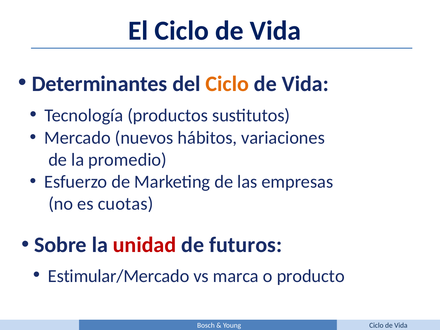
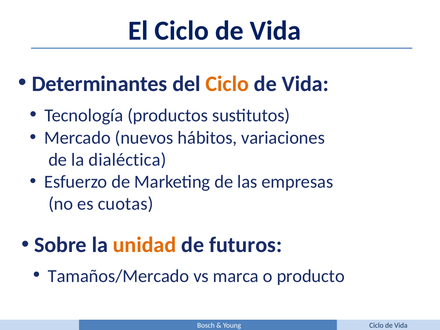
promedio: promedio -> dialéctica
unidad colour: red -> orange
Estimular/Mercado: Estimular/Mercado -> Tamaños/Mercado
